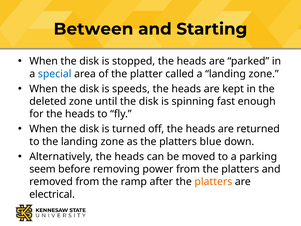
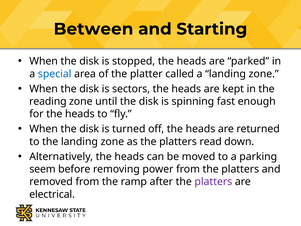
speeds: speeds -> sectors
deleted: deleted -> reading
blue: blue -> read
platters at (213, 182) colour: orange -> purple
